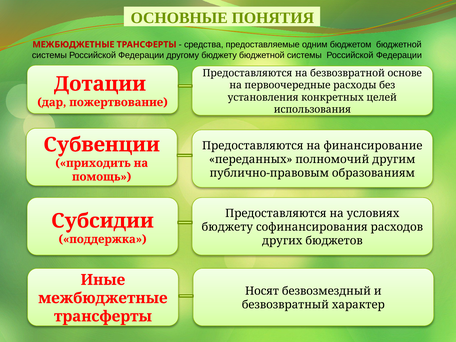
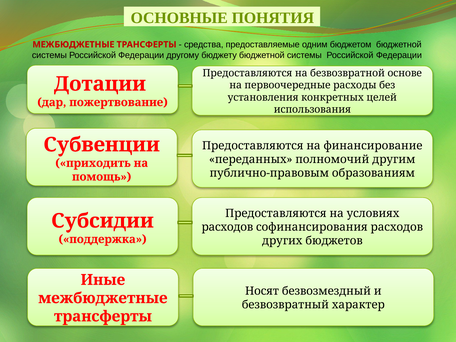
бюджету at (227, 227): бюджету -> расходов
